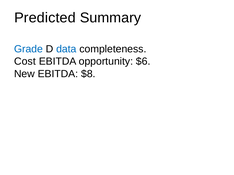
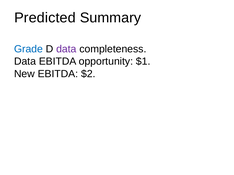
data at (66, 49) colour: blue -> purple
Cost at (25, 62): Cost -> Data
$6: $6 -> $1
$8: $8 -> $2
